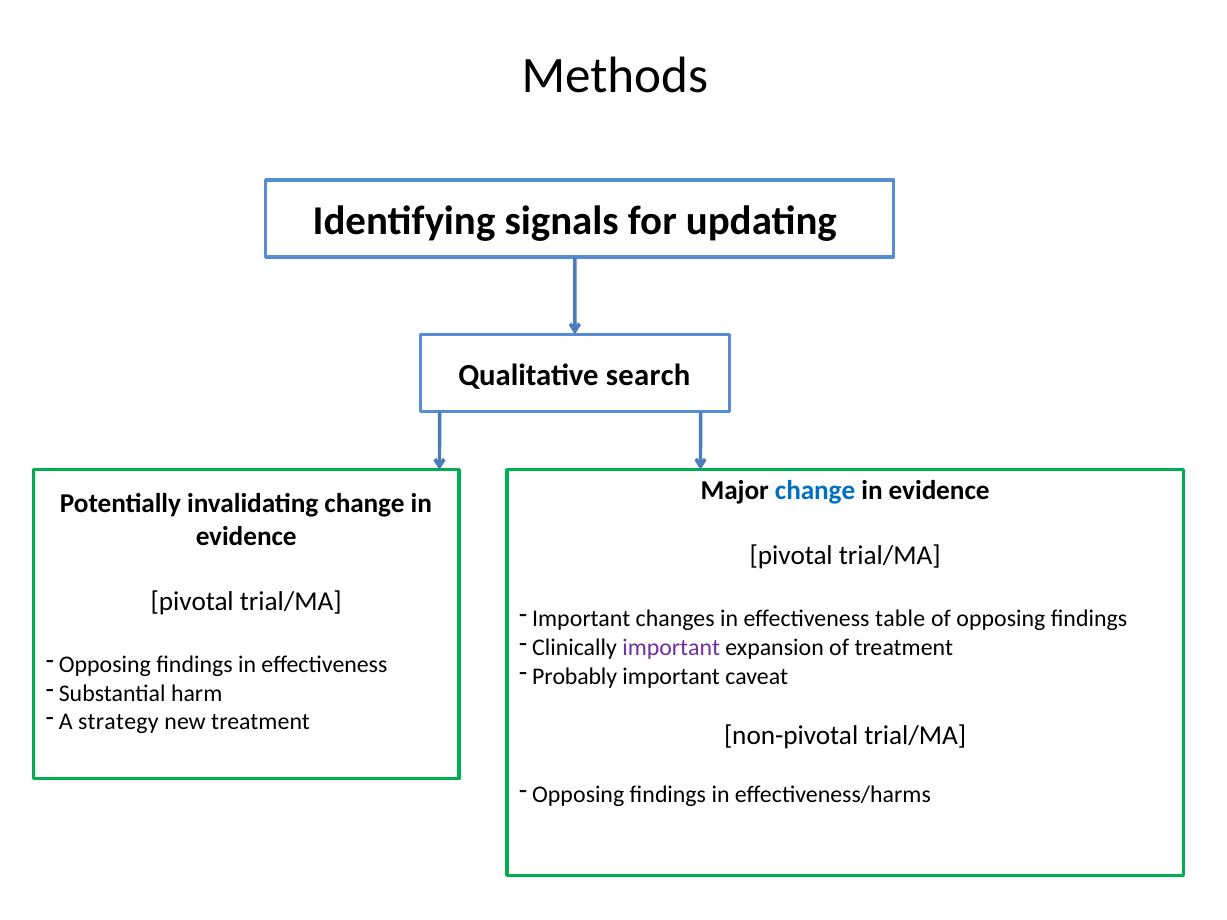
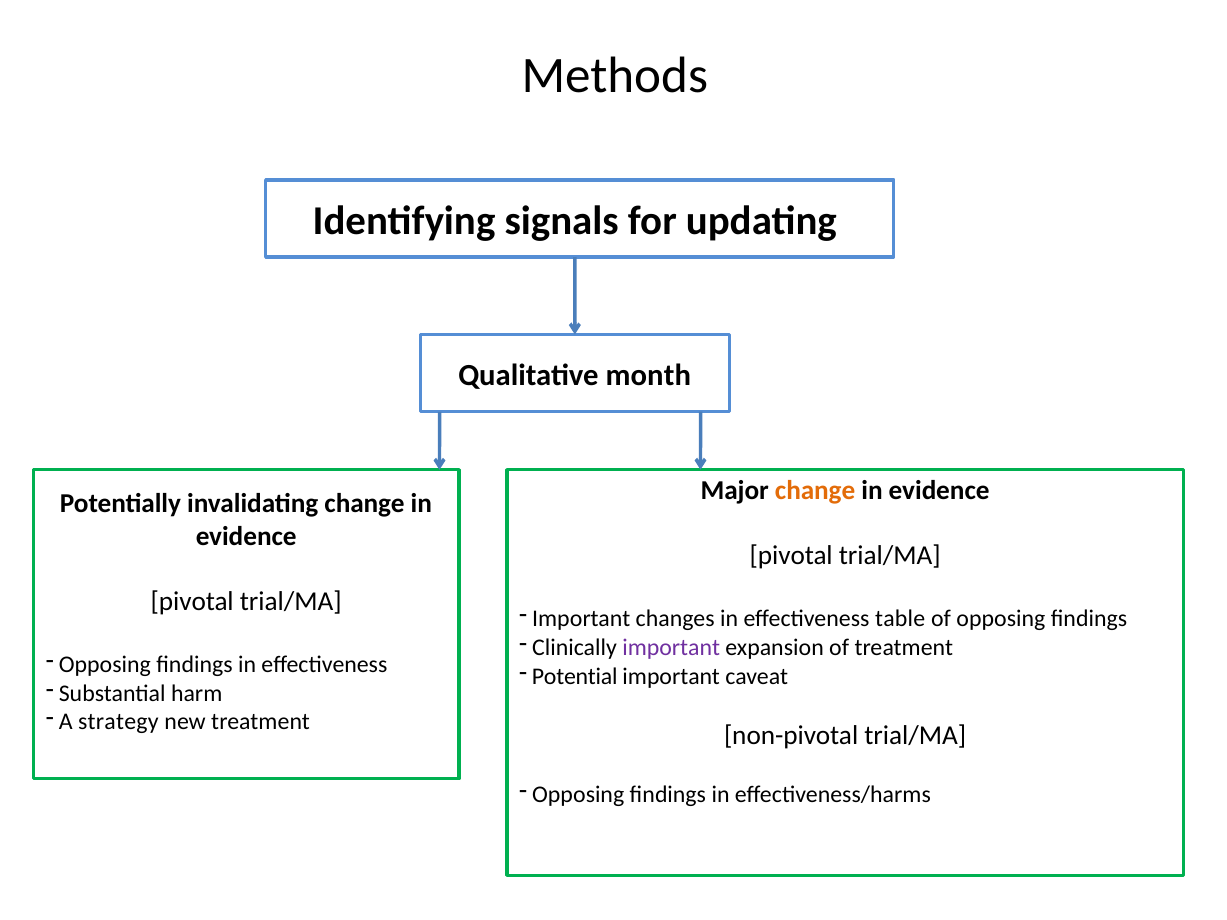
search: search -> month
change at (815, 491) colour: blue -> orange
Probably: Probably -> Potential
